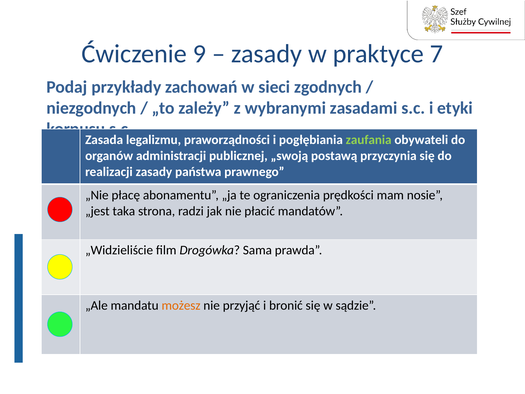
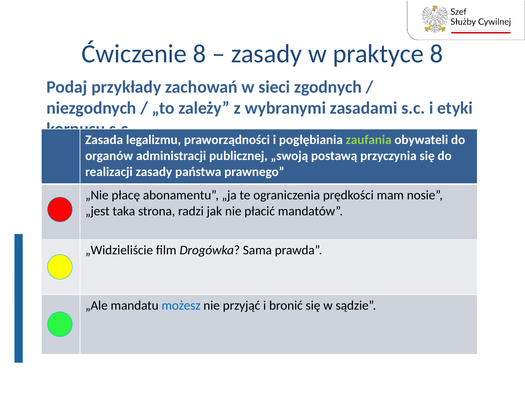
Ćwiczenie 9: 9 -> 8
praktyce 7: 7 -> 8
możesz colour: orange -> blue
